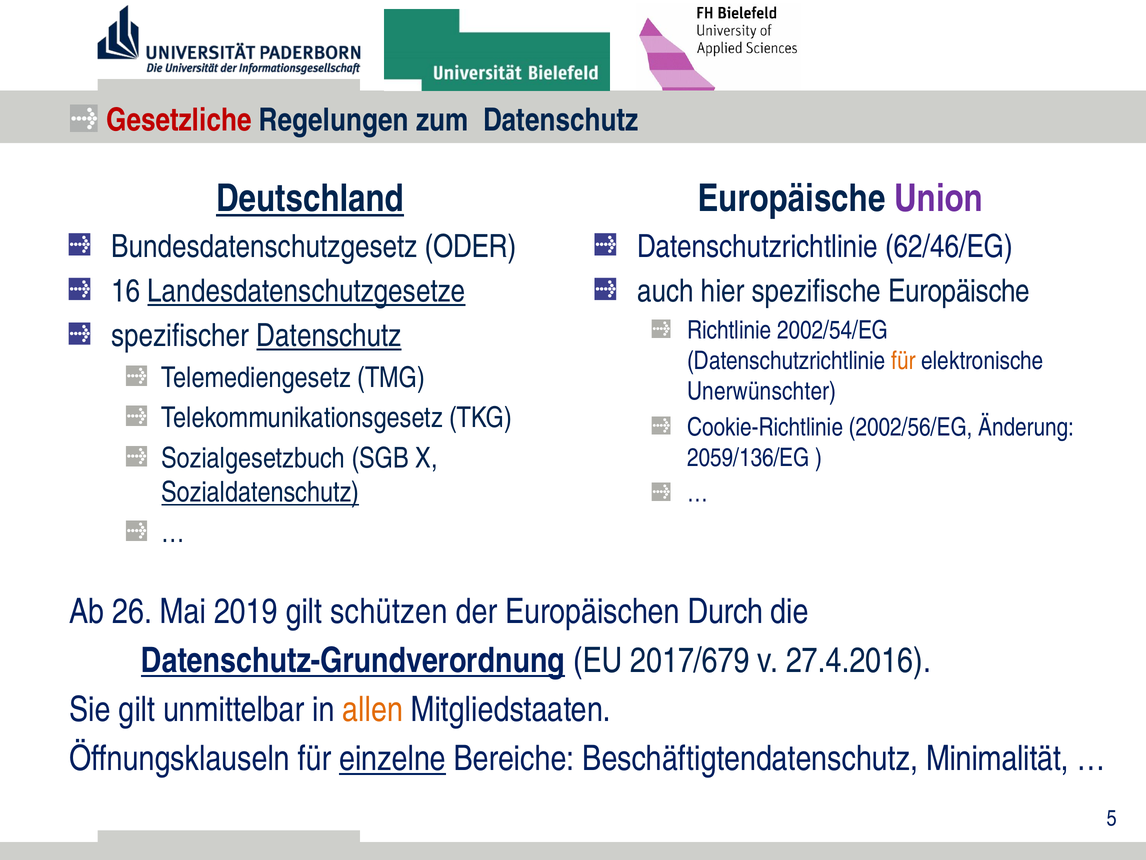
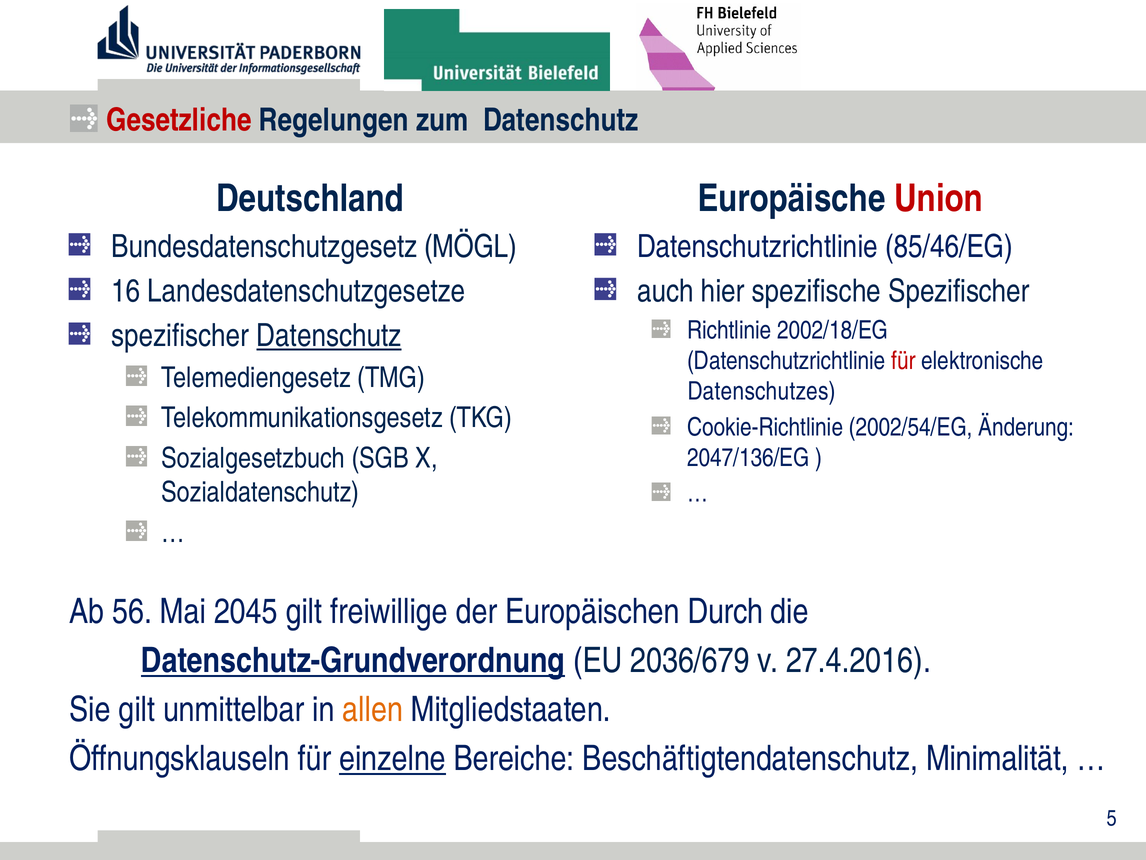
Deutschland underline: present -> none
Union colour: purple -> red
ODER: ODER -> MÖGL
62/46/EG: 62/46/EG -> 85/46/EG
Landesdatenschutzgesetze underline: present -> none
spezifische Europäische: Europäische -> Spezifischer
2002/54/EG: 2002/54/EG -> 2002/18/EG
für at (903, 361) colour: orange -> red
Unerwünschter: Unerwünschter -> Datenschutzes
2002/56/EG: 2002/56/EG -> 2002/54/EG
2059/136/EG: 2059/136/EG -> 2047/136/EG
Sozialdatenschutz underline: present -> none
26: 26 -> 56
2019: 2019 -> 2045
schützen: schützen -> freiwillige
2017/679: 2017/679 -> 2036/679
